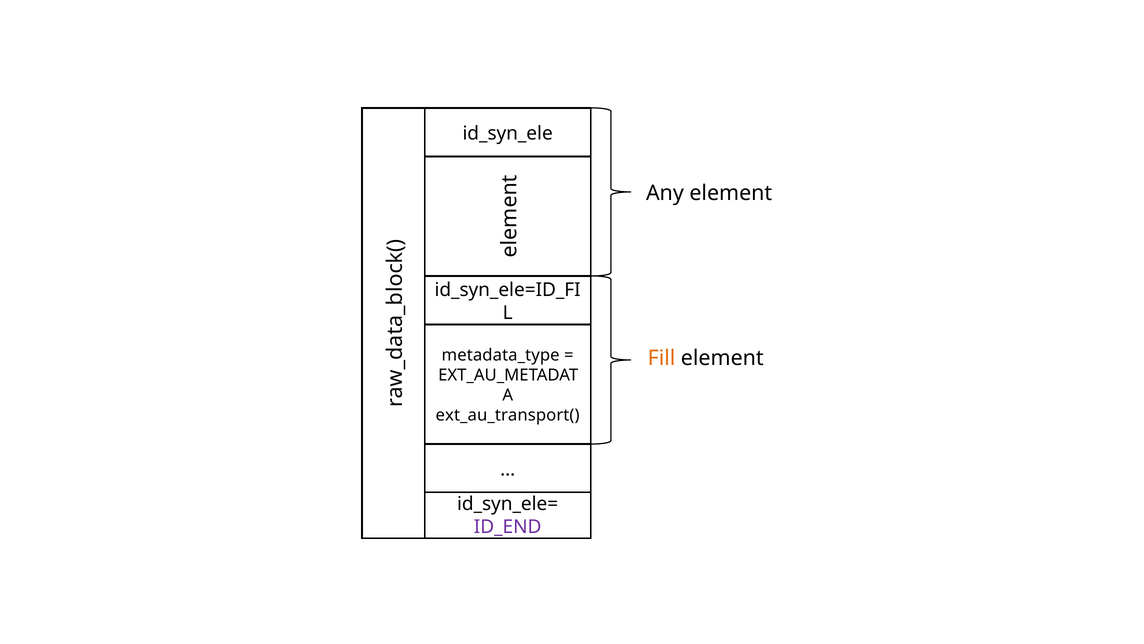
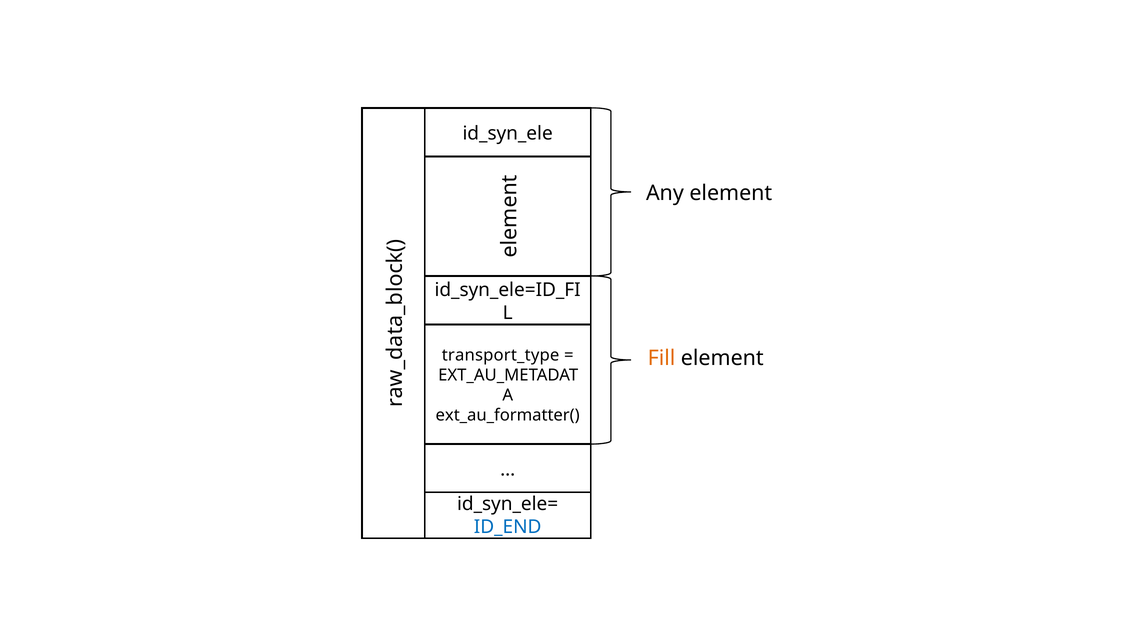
metadata_type: metadata_type -> transport_type
ext_au_transport(: ext_au_transport( -> ext_au_formatter(
ID_END colour: purple -> blue
